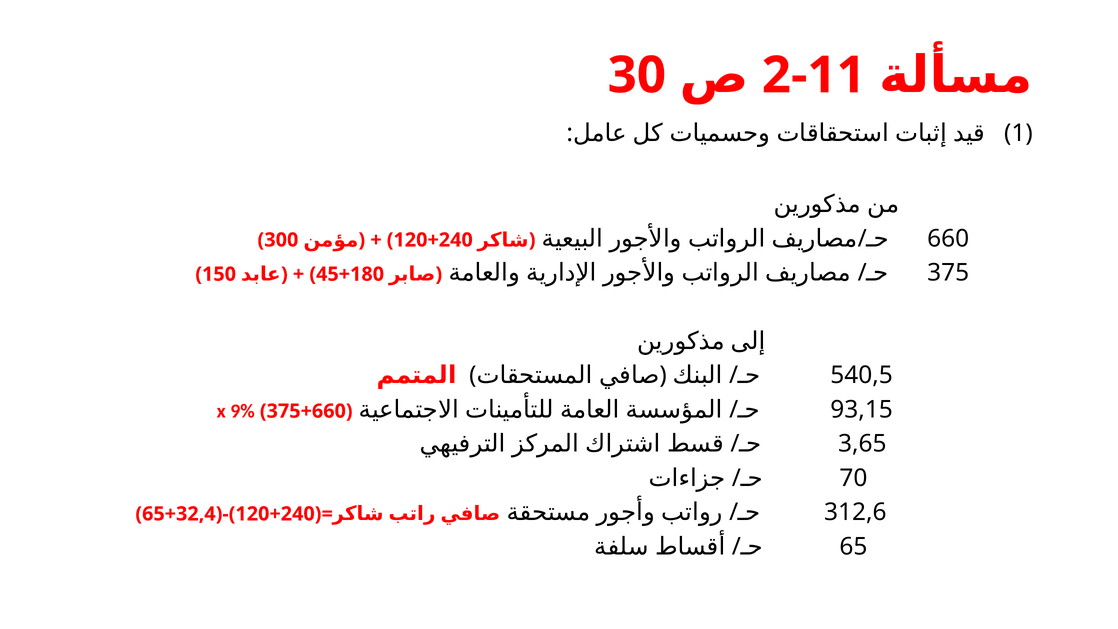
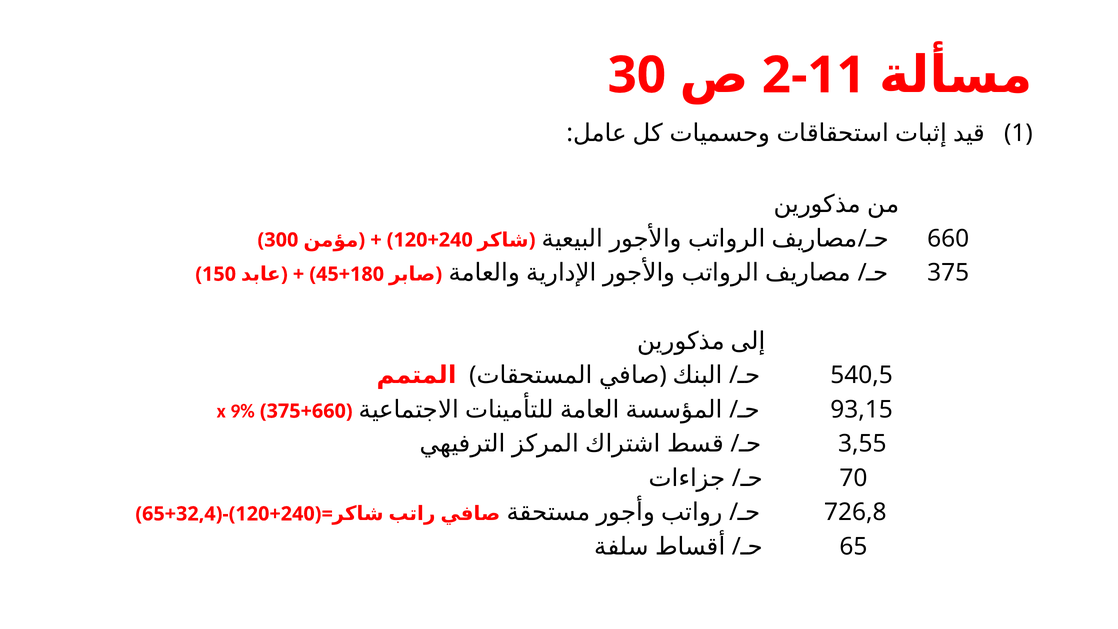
3,65: 3,65 -> 3,55
312,6: 312,6 -> 726,8
